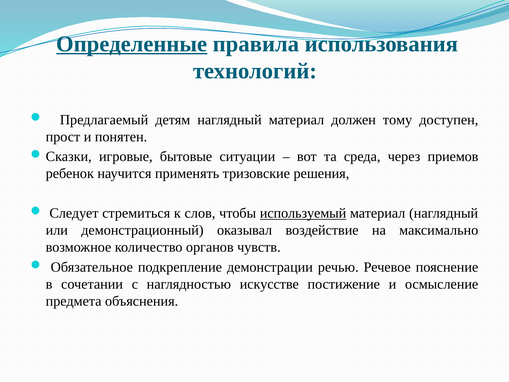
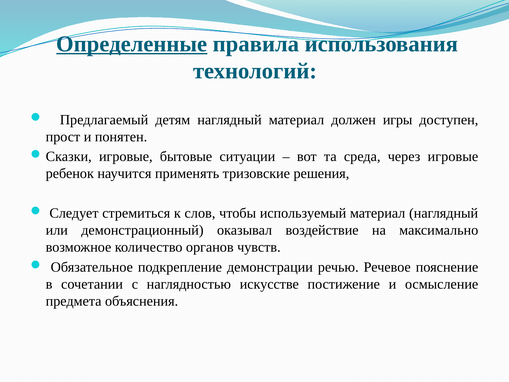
тому: тому -> игры
через приемов: приемов -> игровые
используемый underline: present -> none
